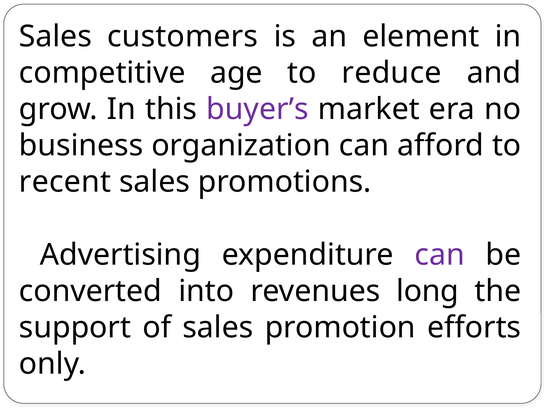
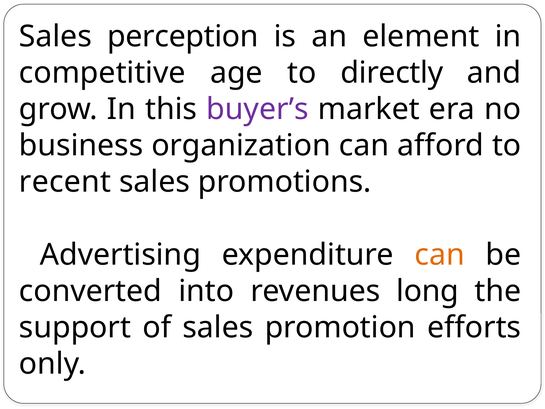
customers: customers -> perception
reduce: reduce -> directly
can at (440, 255) colour: purple -> orange
